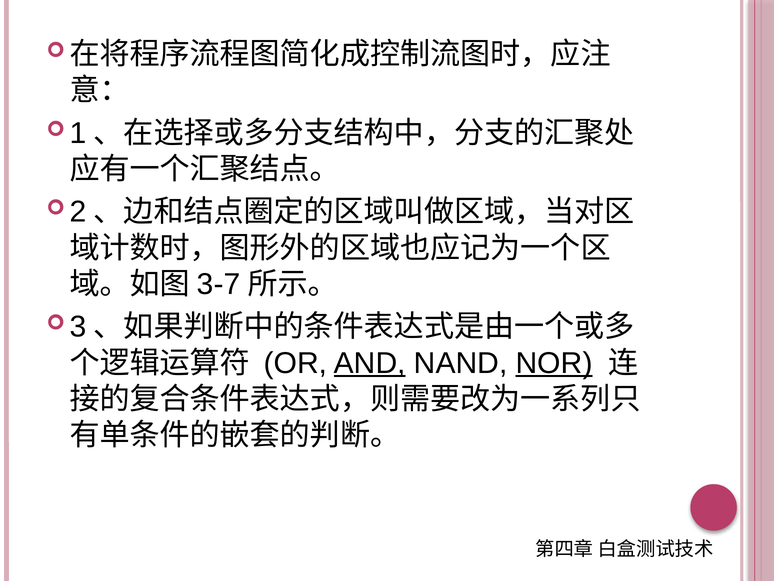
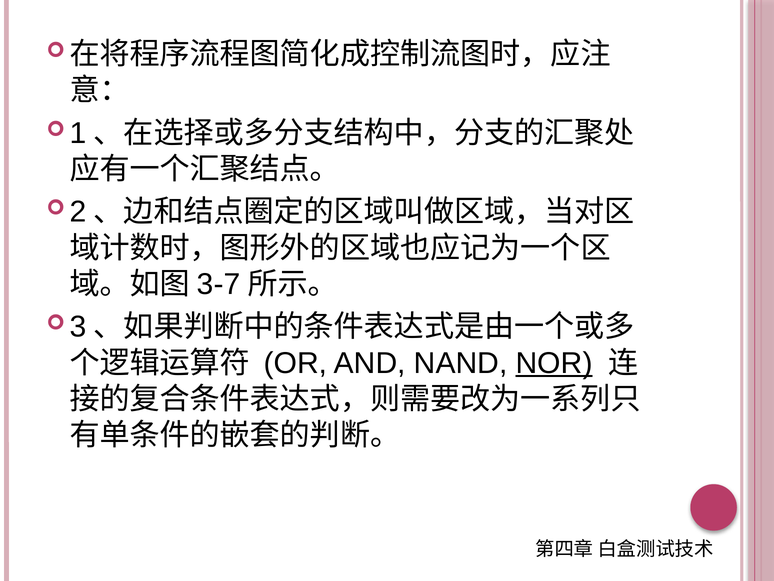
AND underline: present -> none
